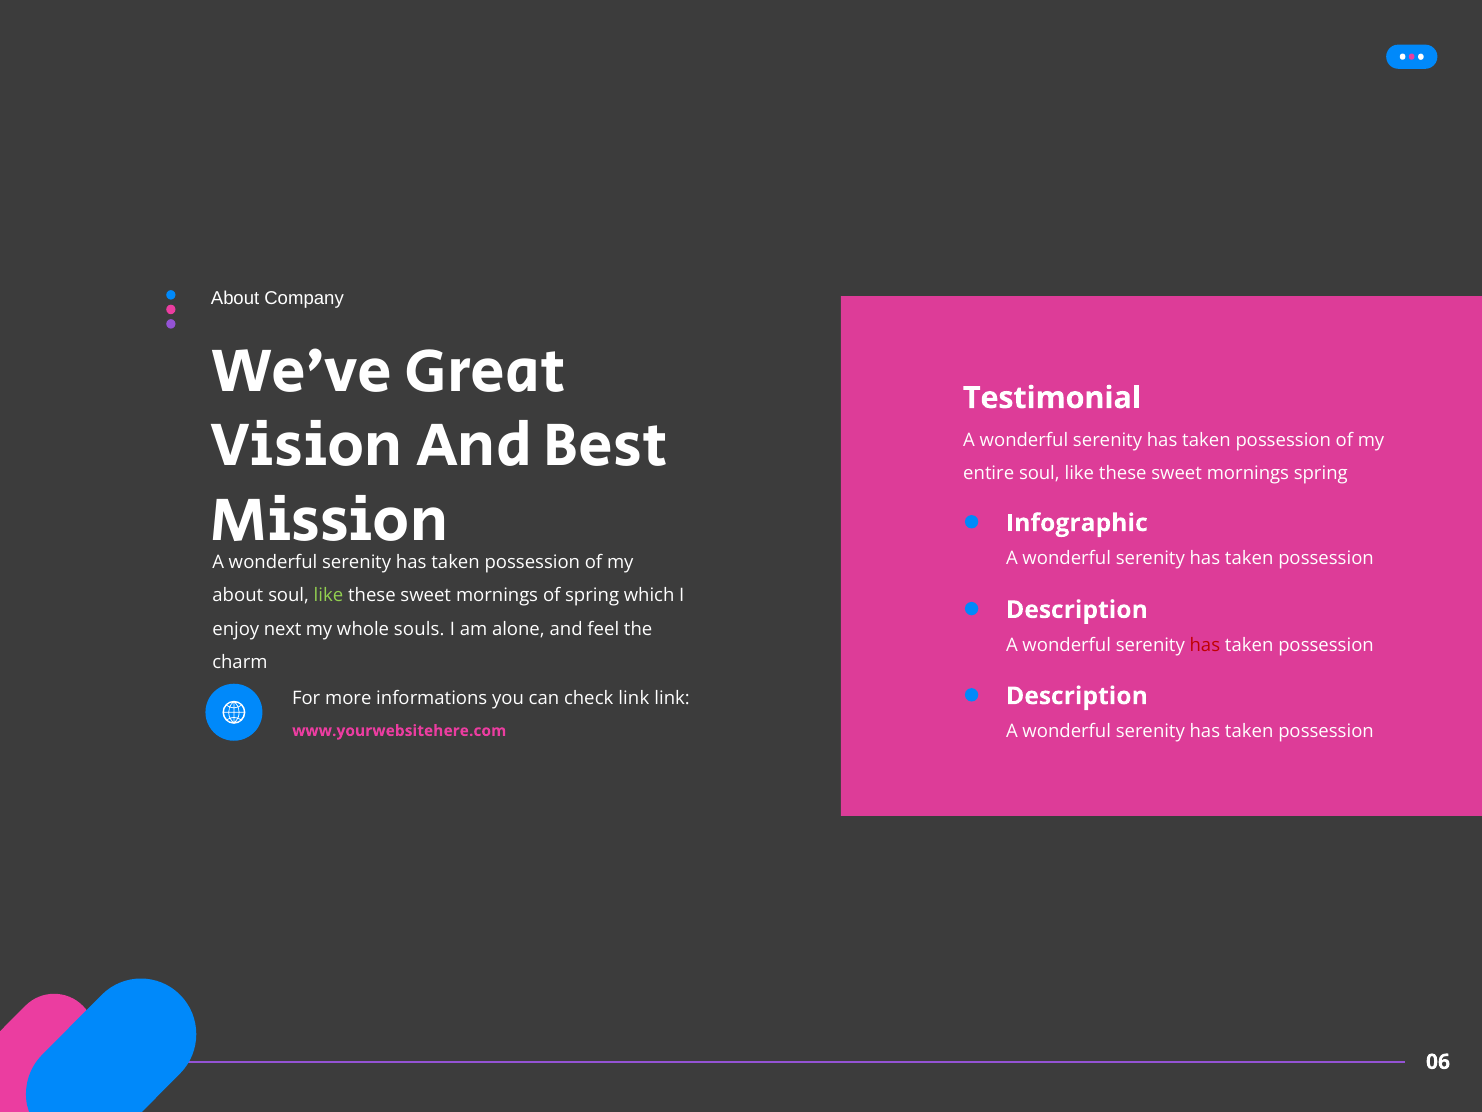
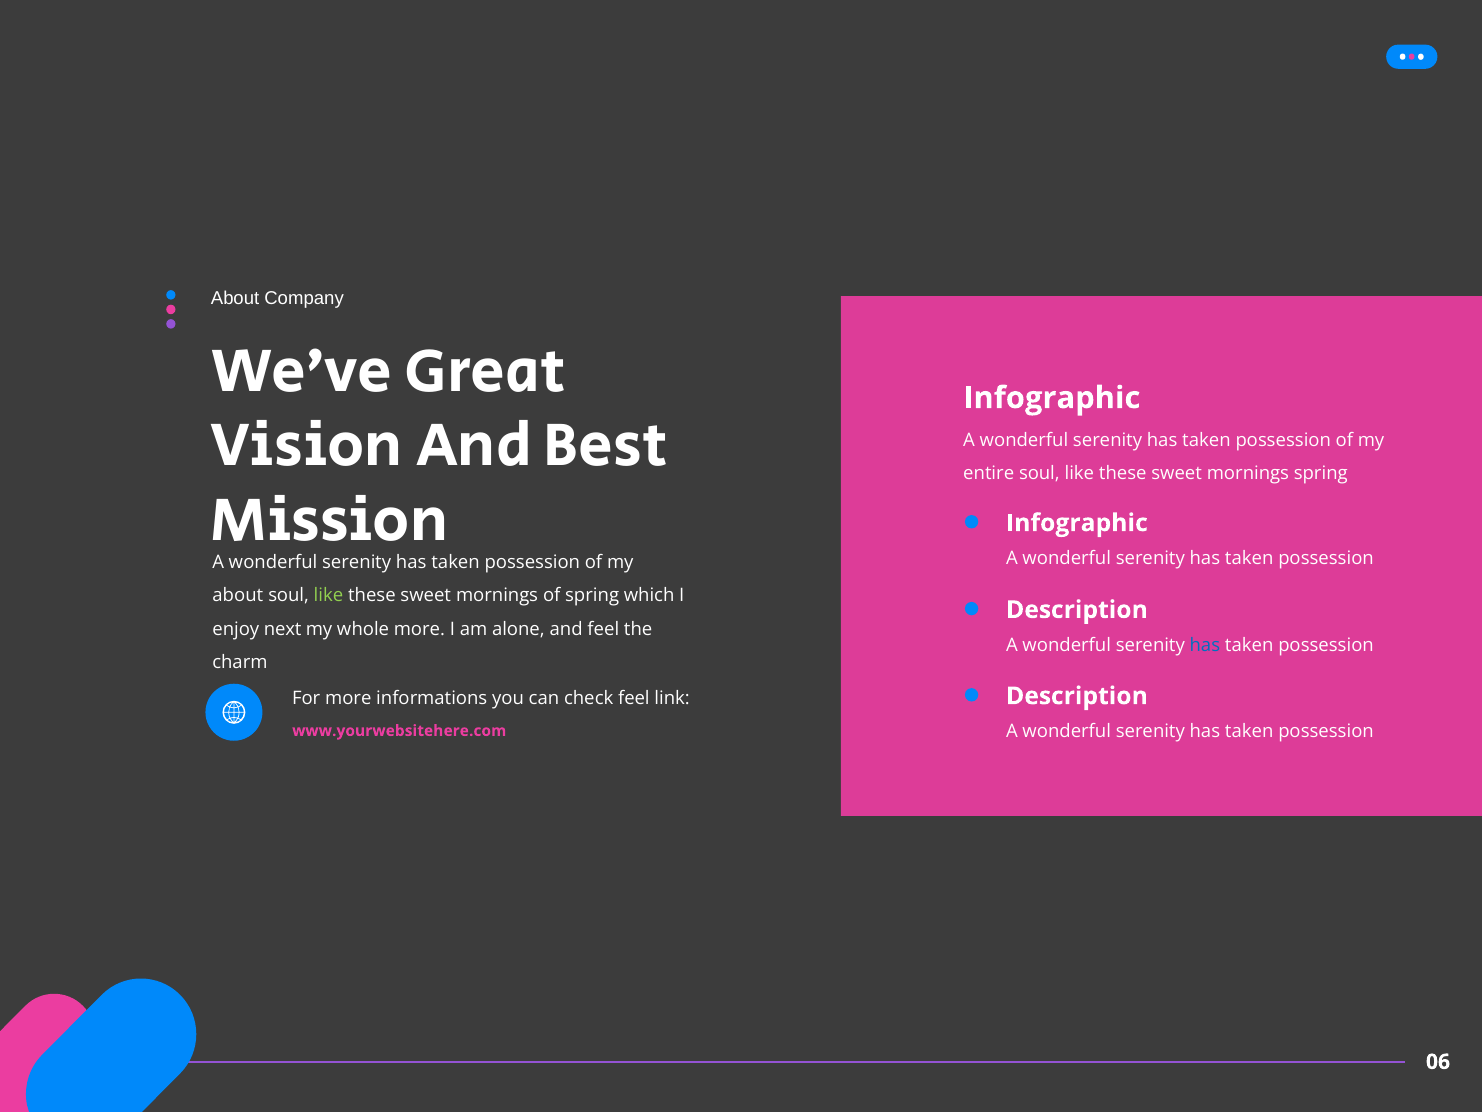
Testimonial at (1052, 398): Testimonial -> Infographic
whole souls: souls -> more
has at (1205, 645) colour: red -> blue
check link: link -> feel
